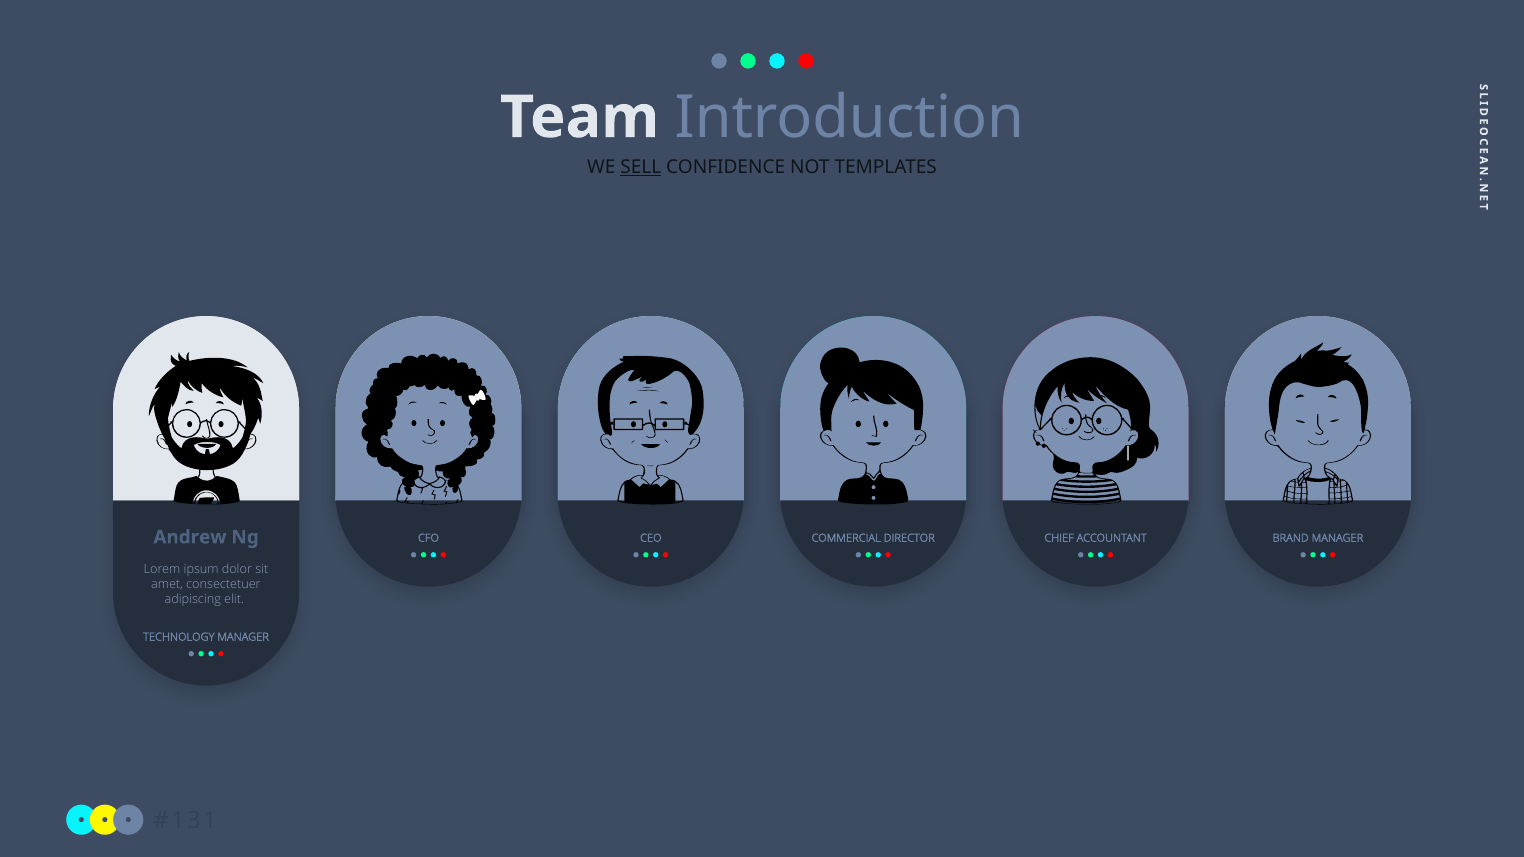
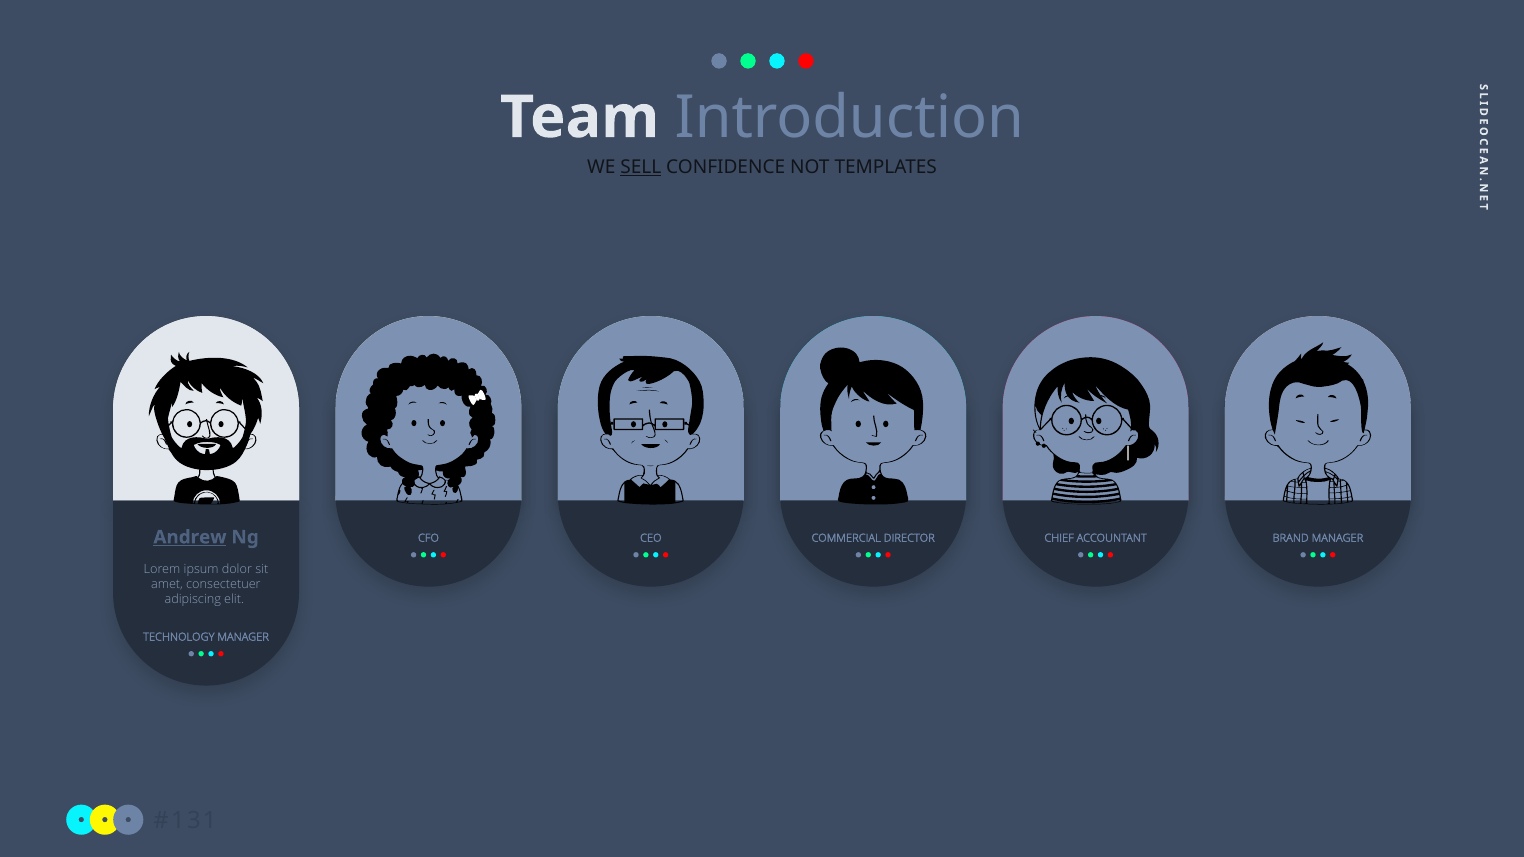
Andrew underline: none -> present
